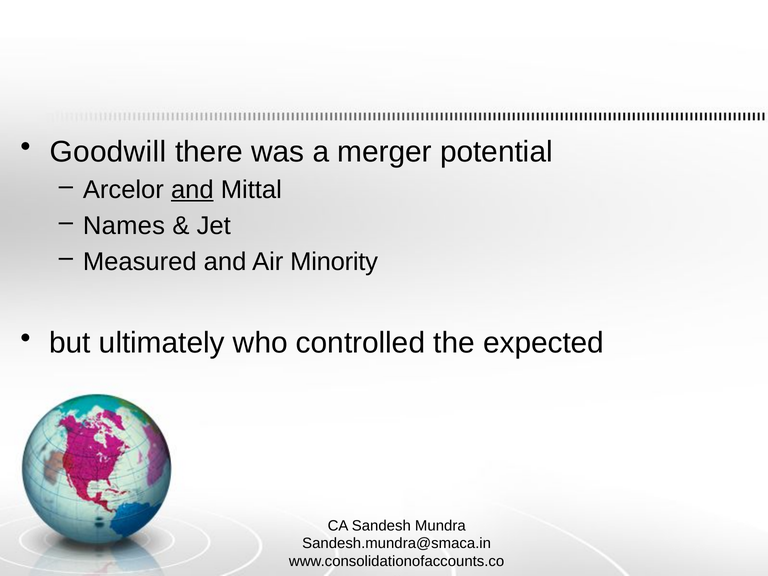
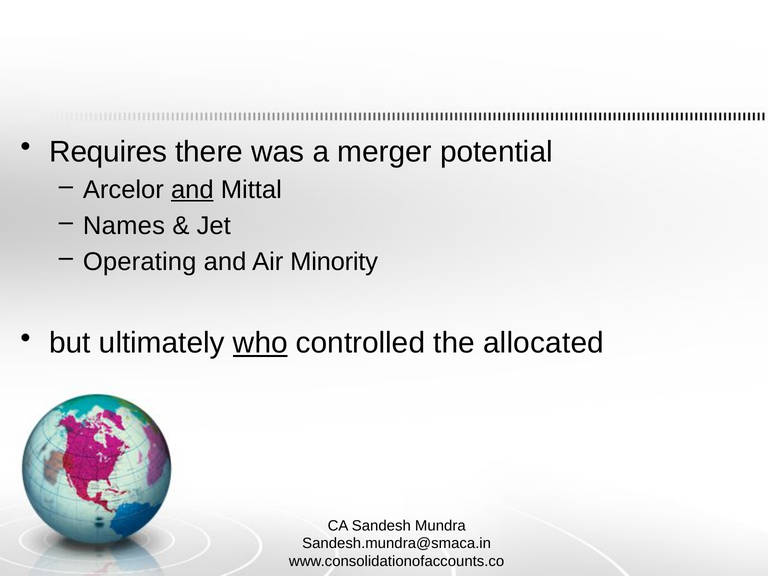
Goodwill: Goodwill -> Requires
Measured: Measured -> Operating
who underline: none -> present
expected: expected -> allocated
